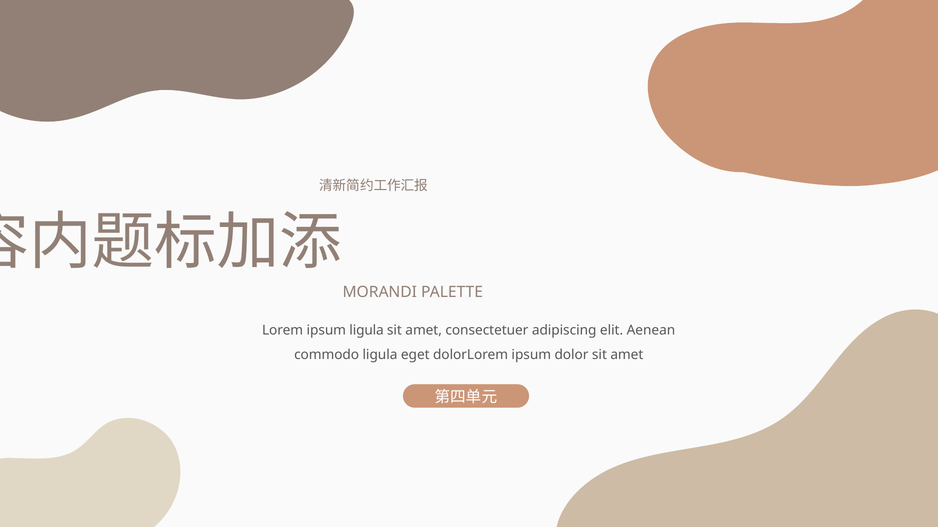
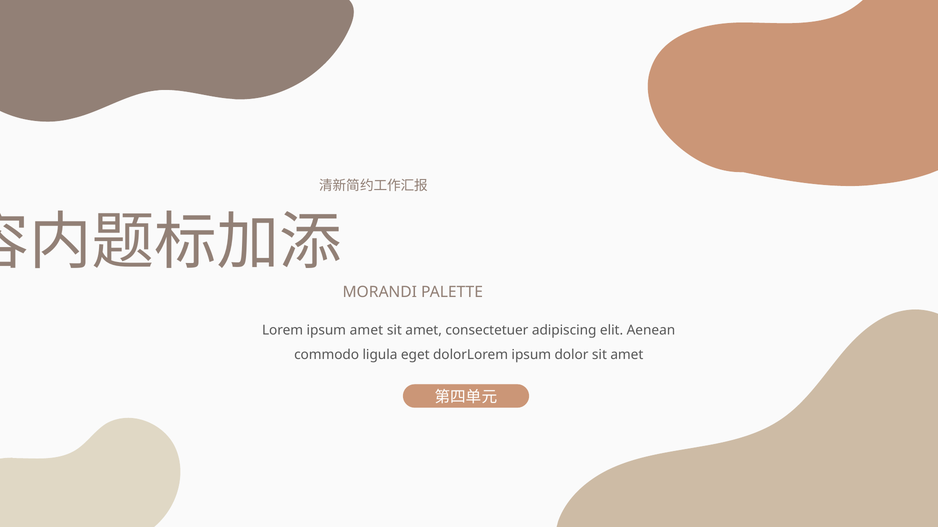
ipsum ligula: ligula -> amet
